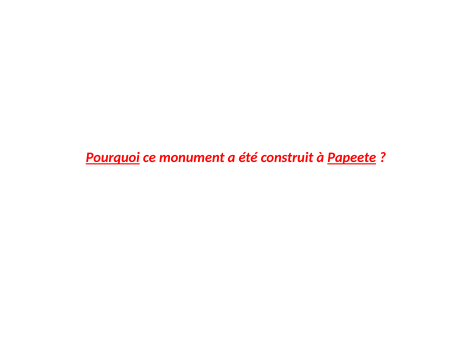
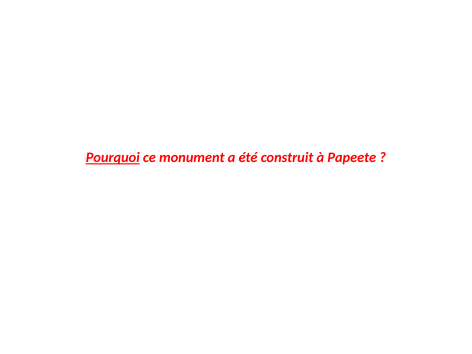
Papeete underline: present -> none
